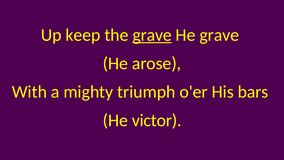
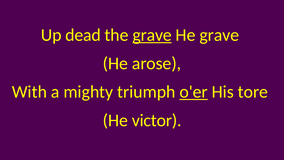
keep: keep -> dead
o'er underline: none -> present
bars: bars -> tore
